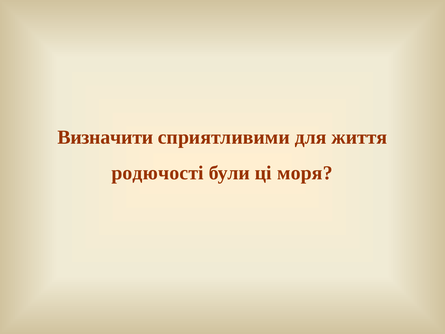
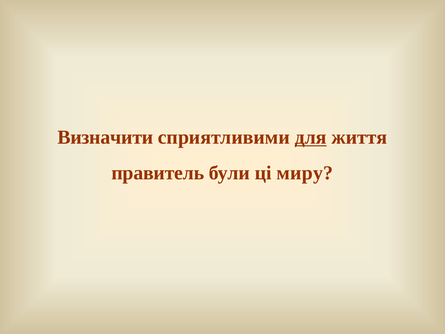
для underline: none -> present
родючості: родючості -> правитель
моря: моря -> миру
